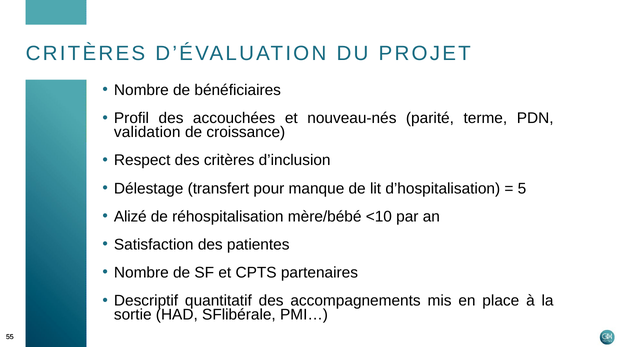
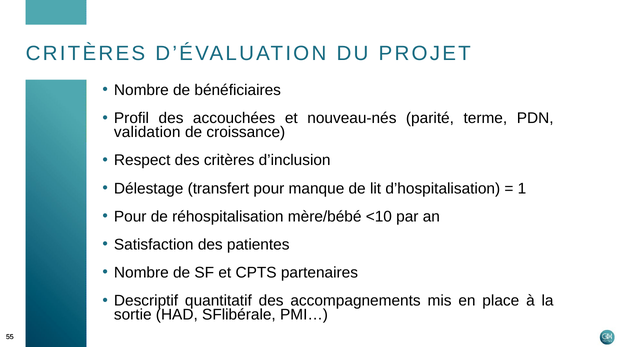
5: 5 -> 1
Alizé at (130, 217): Alizé -> Pour
